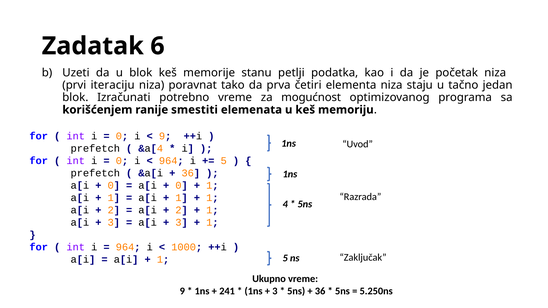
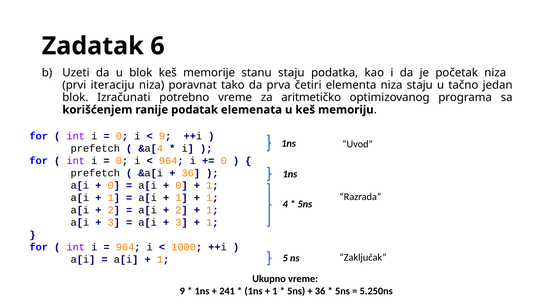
stanu petlji: petlji -> staju
mogućnost: mogućnost -> aritmetičko
smestiti: smestiti -> podatak
5 at (224, 161): 5 -> 0
3 at (275, 291): 3 -> 1
